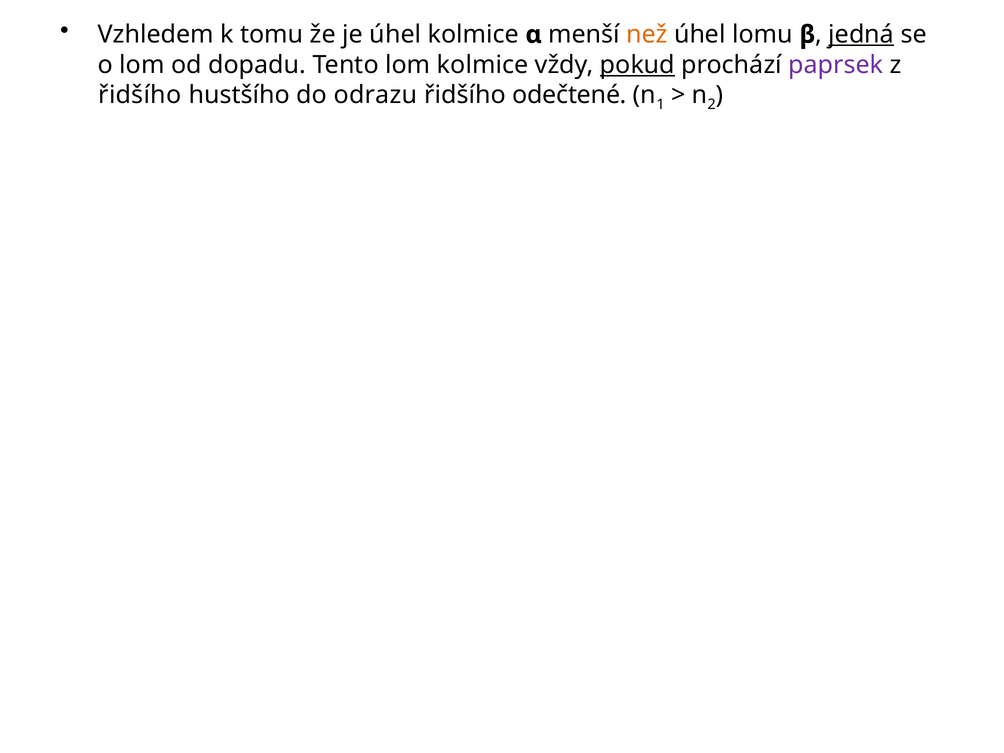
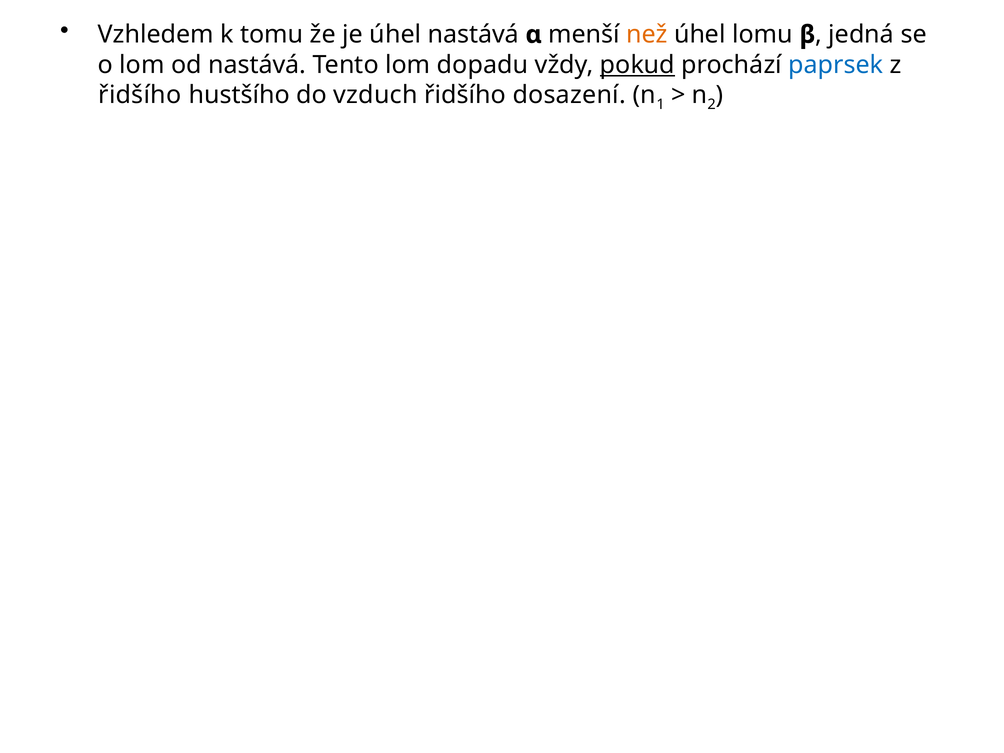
úhel kolmice: kolmice -> nastává
jedná underline: present -> none
od dopadu: dopadu -> nastává
lom kolmice: kolmice -> dopadu
paprsek colour: purple -> blue
odrazu: odrazu -> vzduch
odečtené: odečtené -> dosazení
